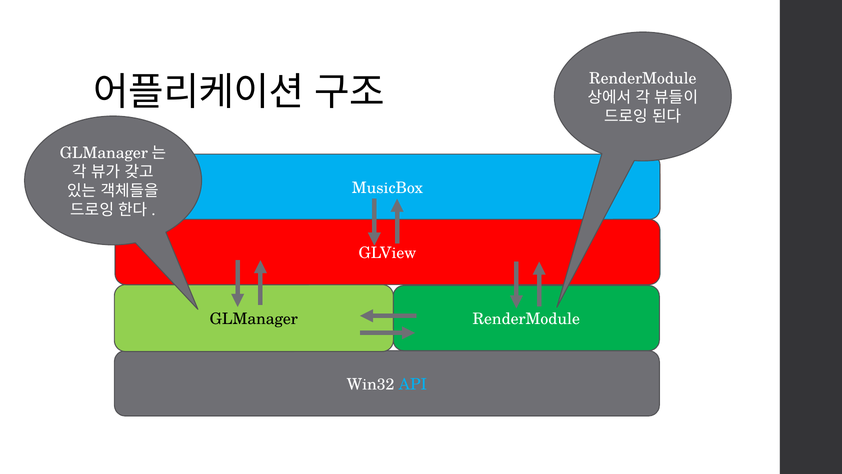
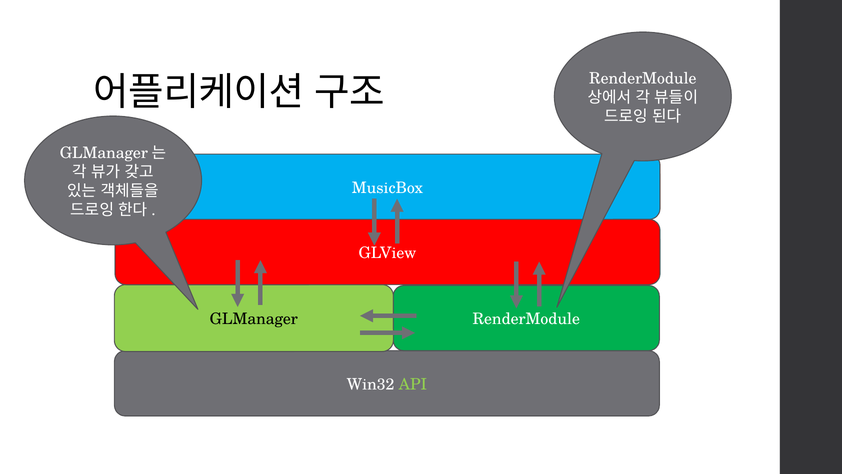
API colour: light blue -> light green
